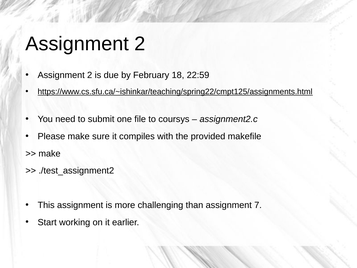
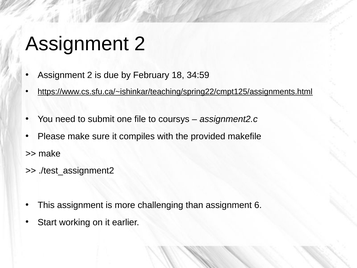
22:59: 22:59 -> 34:59
7: 7 -> 6
